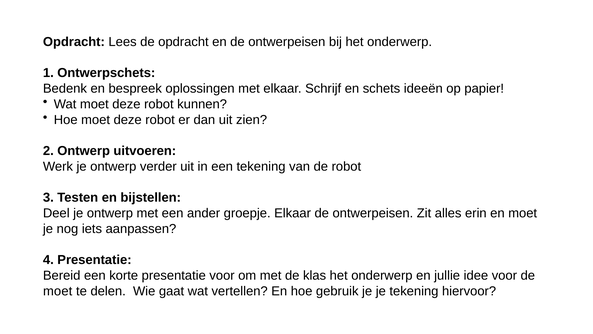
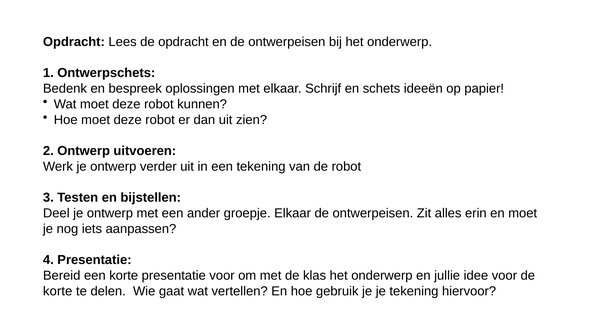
moet at (58, 291): moet -> korte
